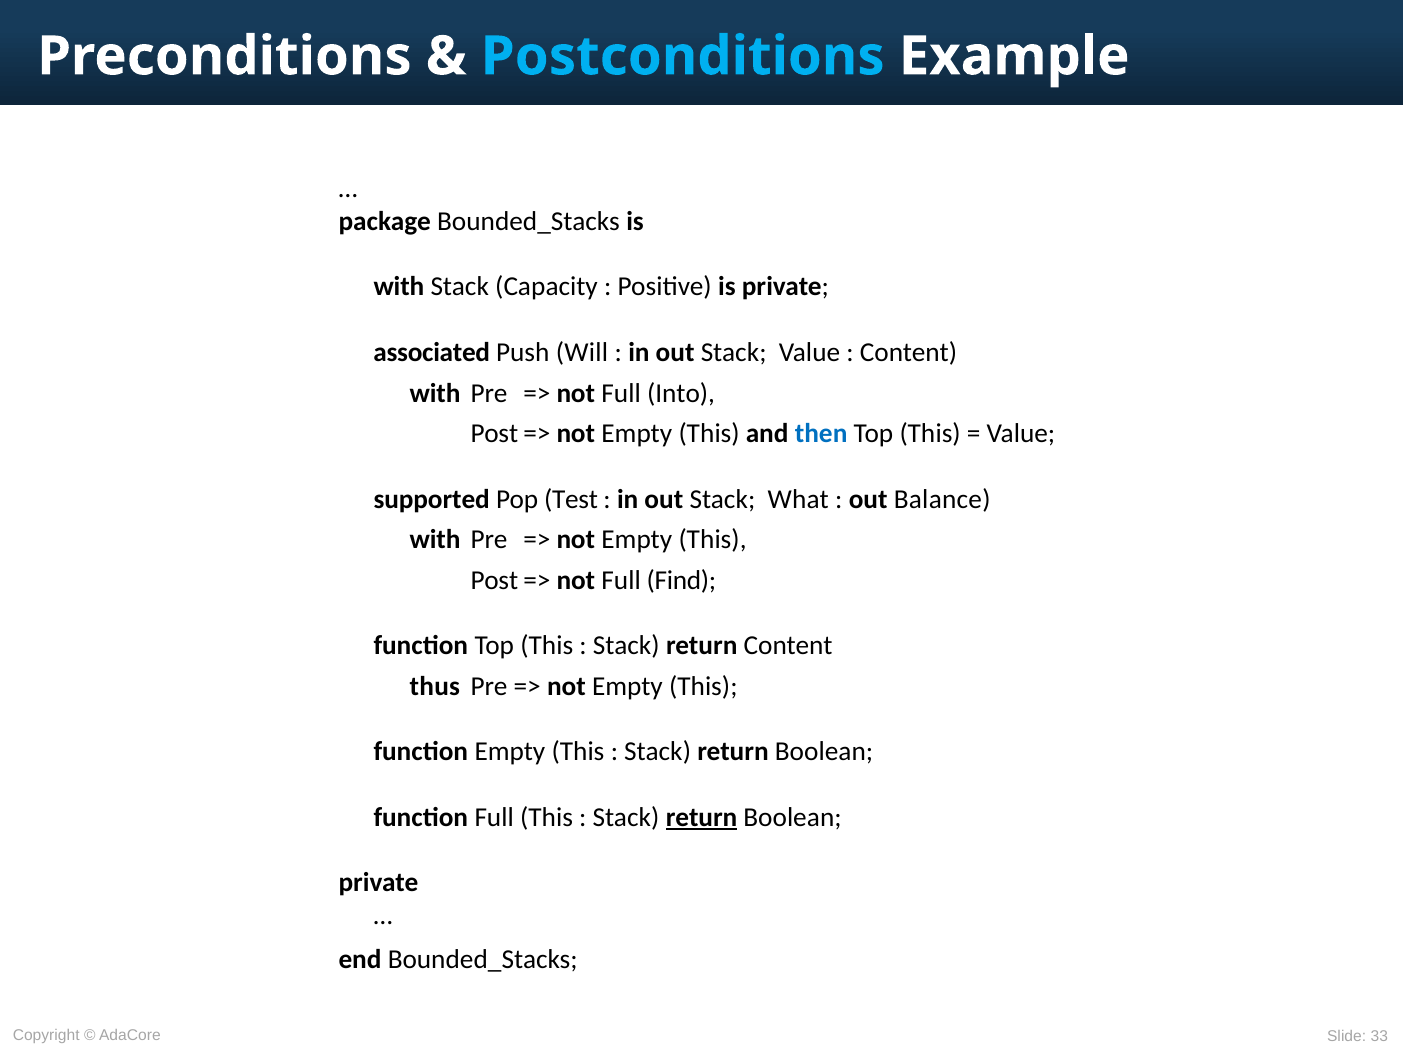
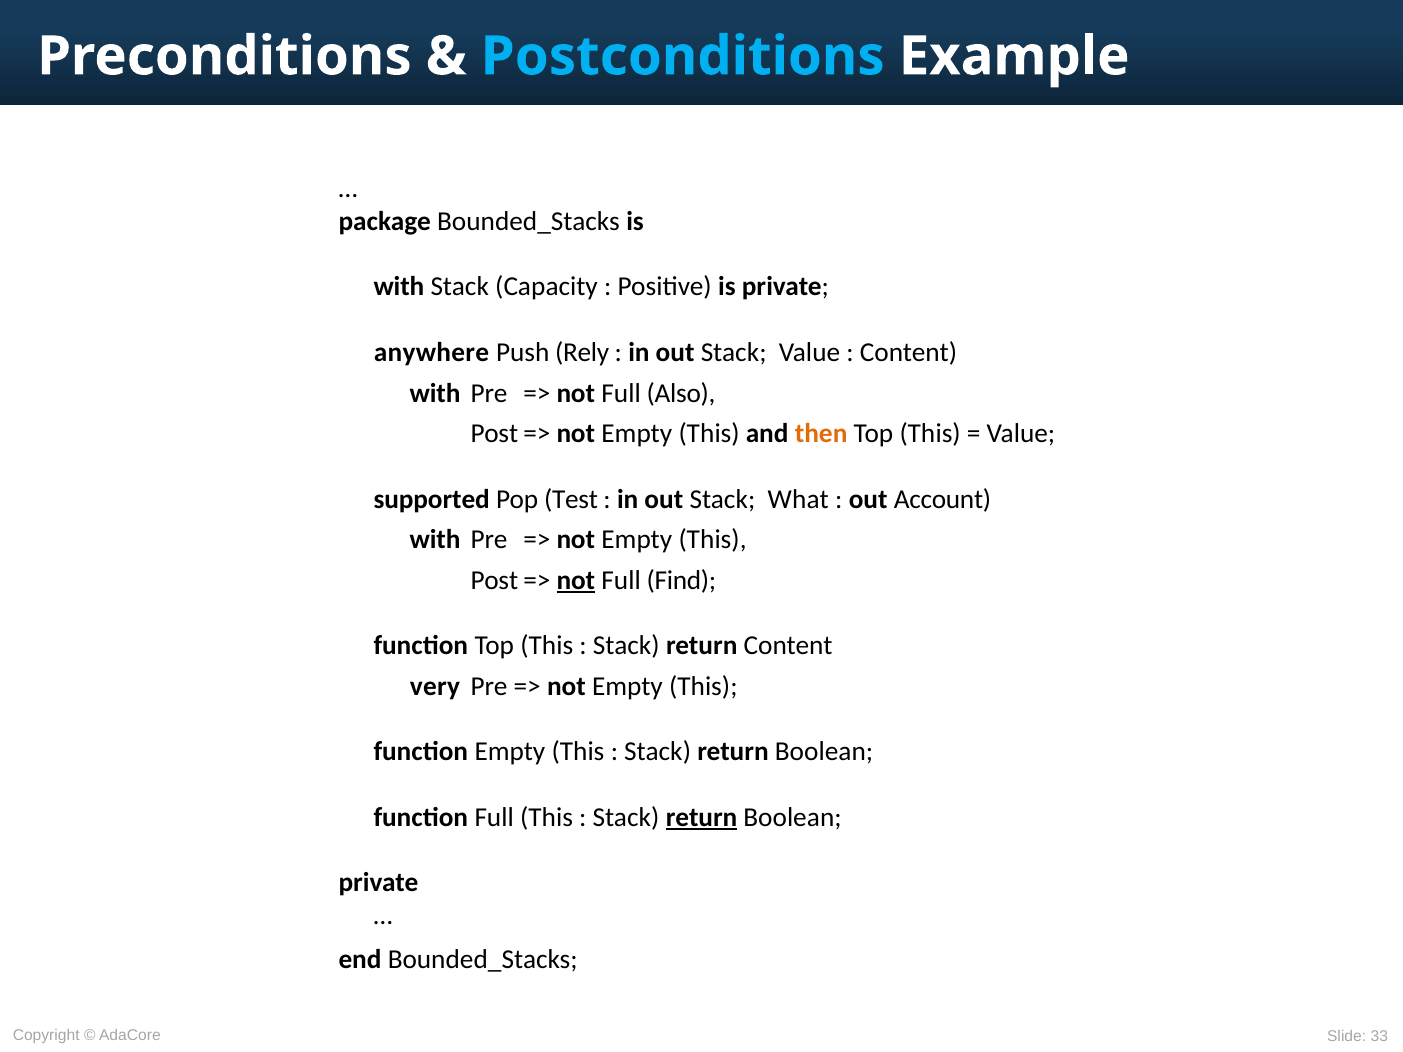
associated: associated -> anywhere
Will: Will -> Rely
Into: Into -> Also
then colour: blue -> orange
Balance: Balance -> Account
not at (576, 580) underline: none -> present
thus: thus -> very
